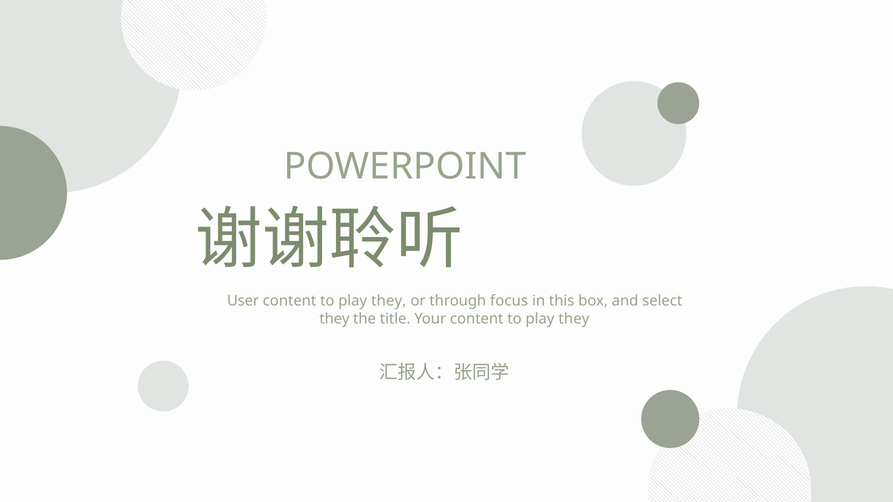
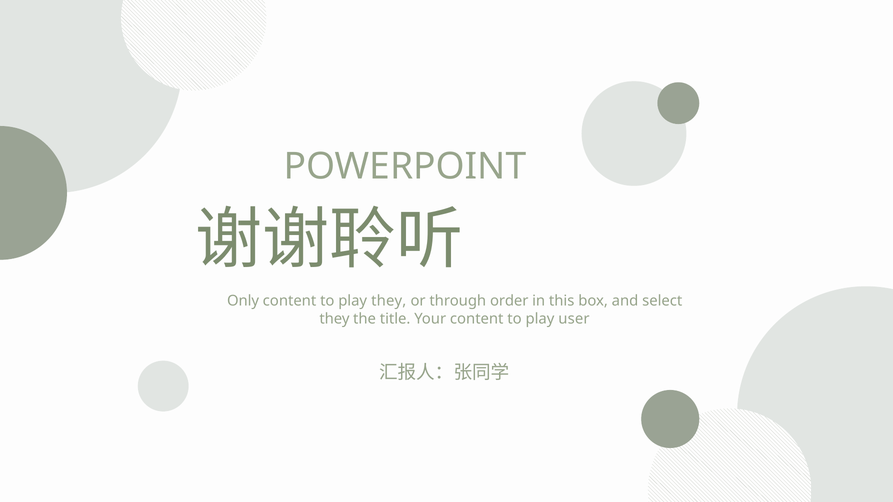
User: User -> Only
focus: focus -> order
they at (574, 319): they -> user
